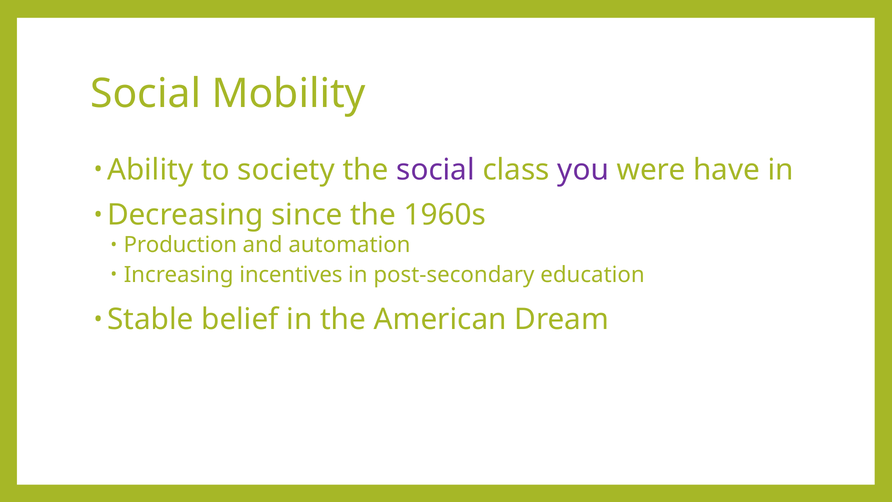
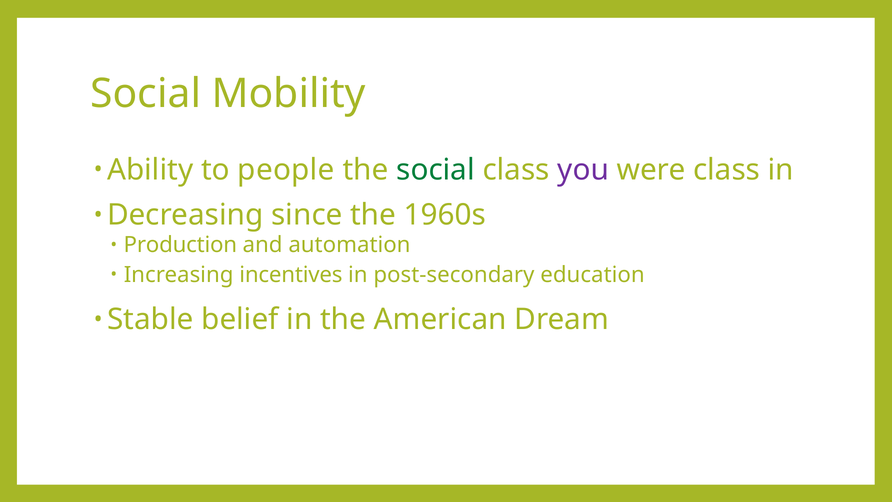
society: society -> people
social at (436, 170) colour: purple -> green
were have: have -> class
